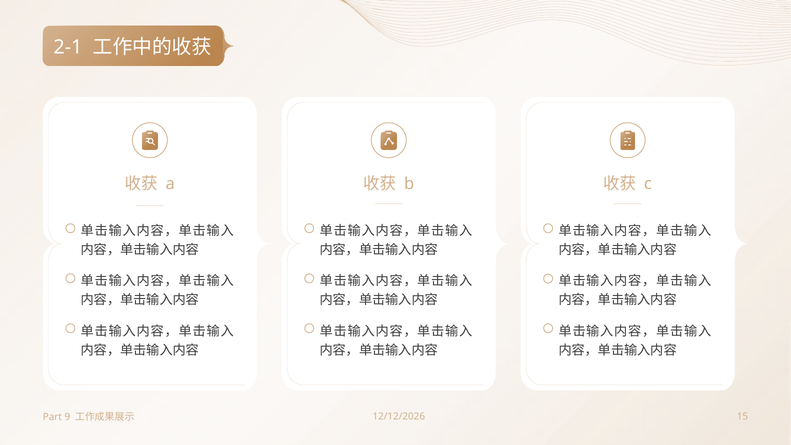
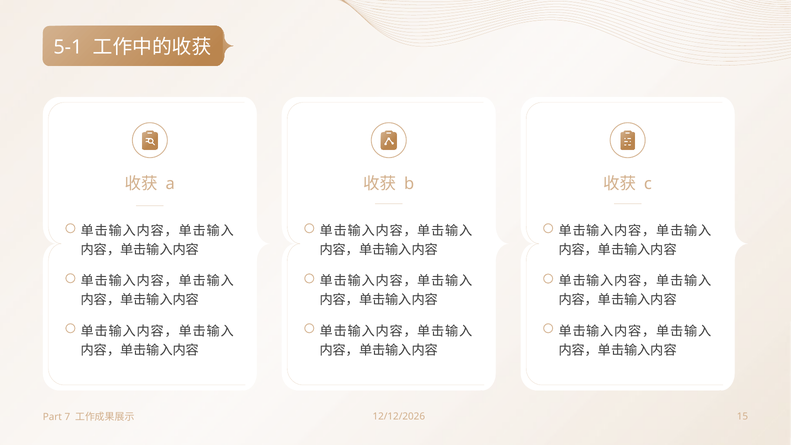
2-1: 2-1 -> 5-1
9: 9 -> 7
